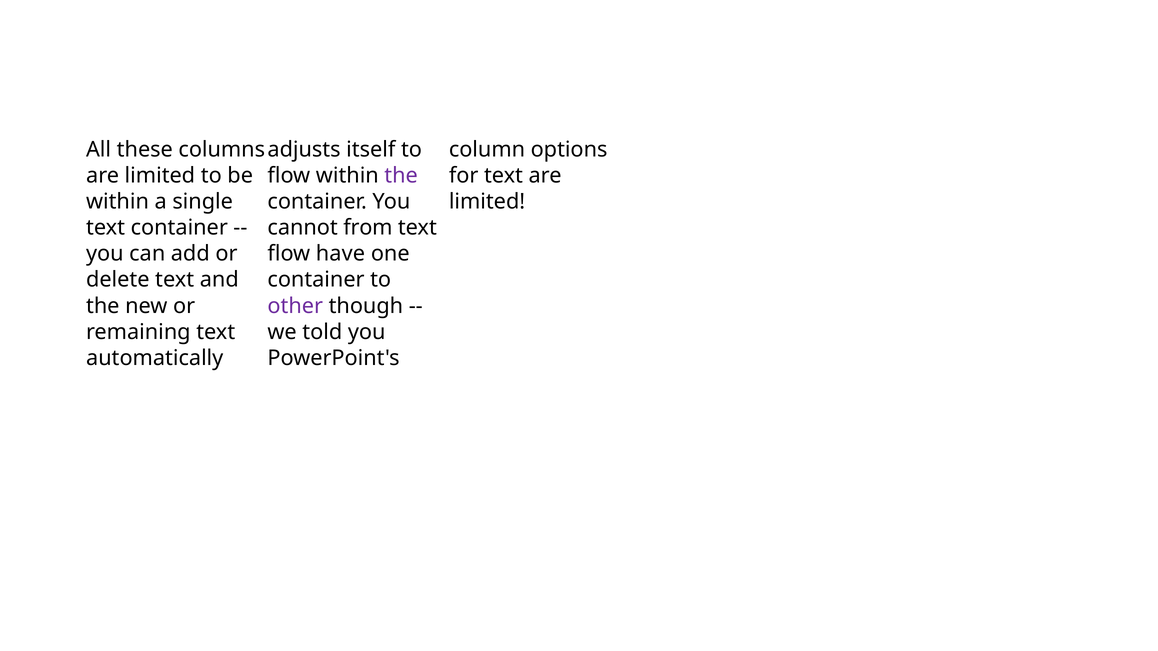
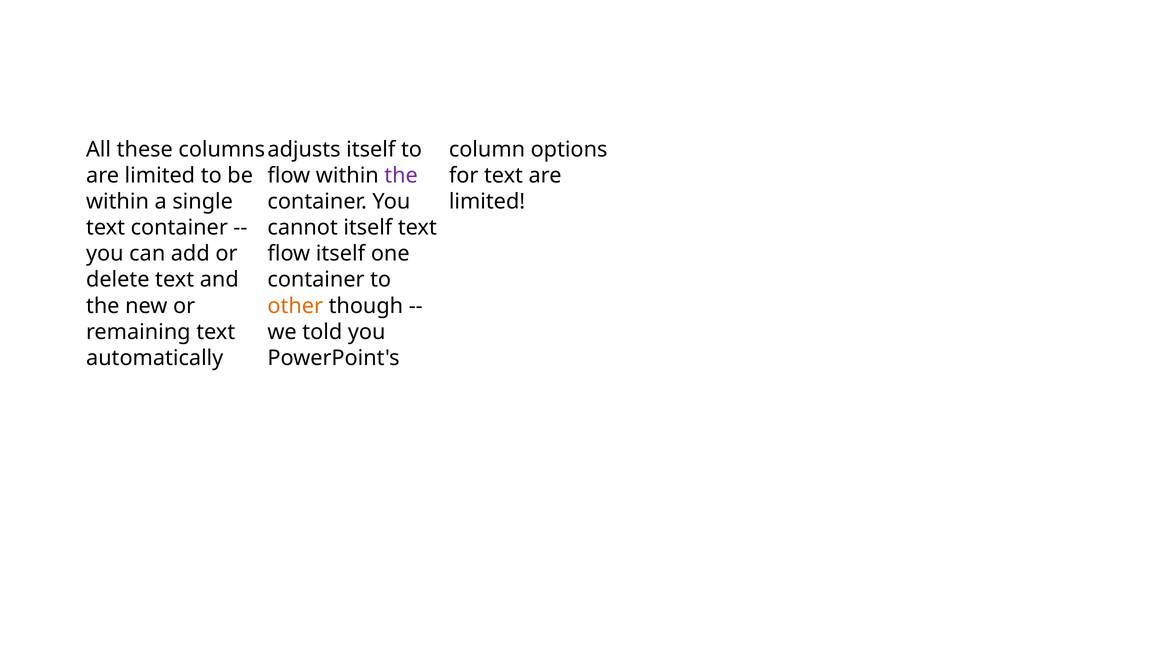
cannot from: from -> itself
flow have: have -> itself
other colour: purple -> orange
